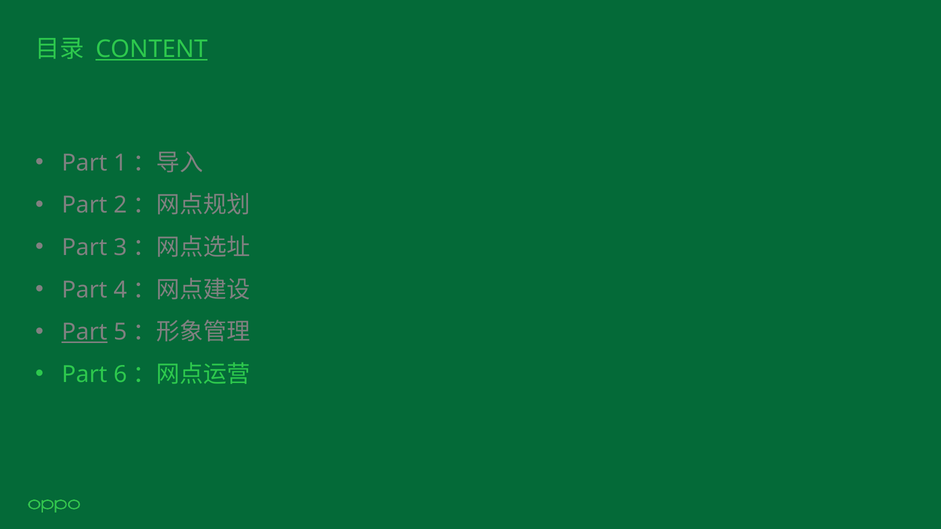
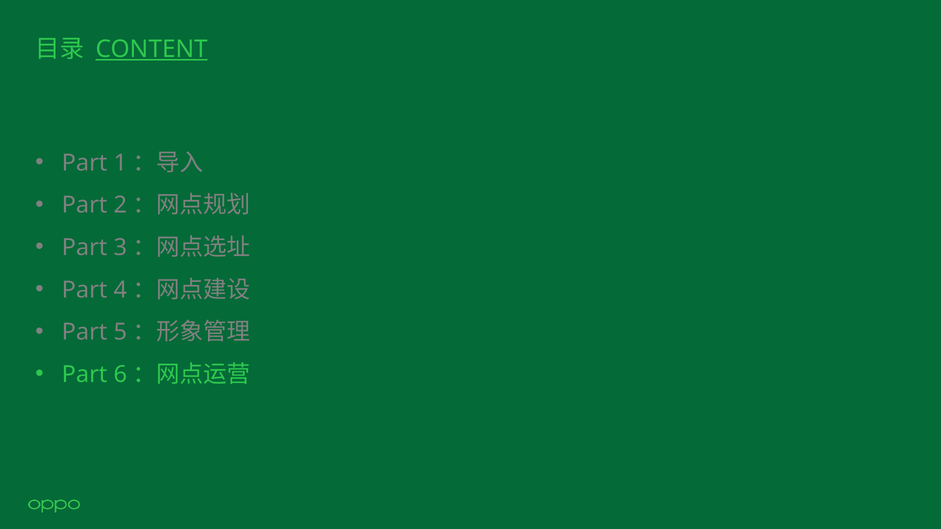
Part at (85, 332) underline: present -> none
